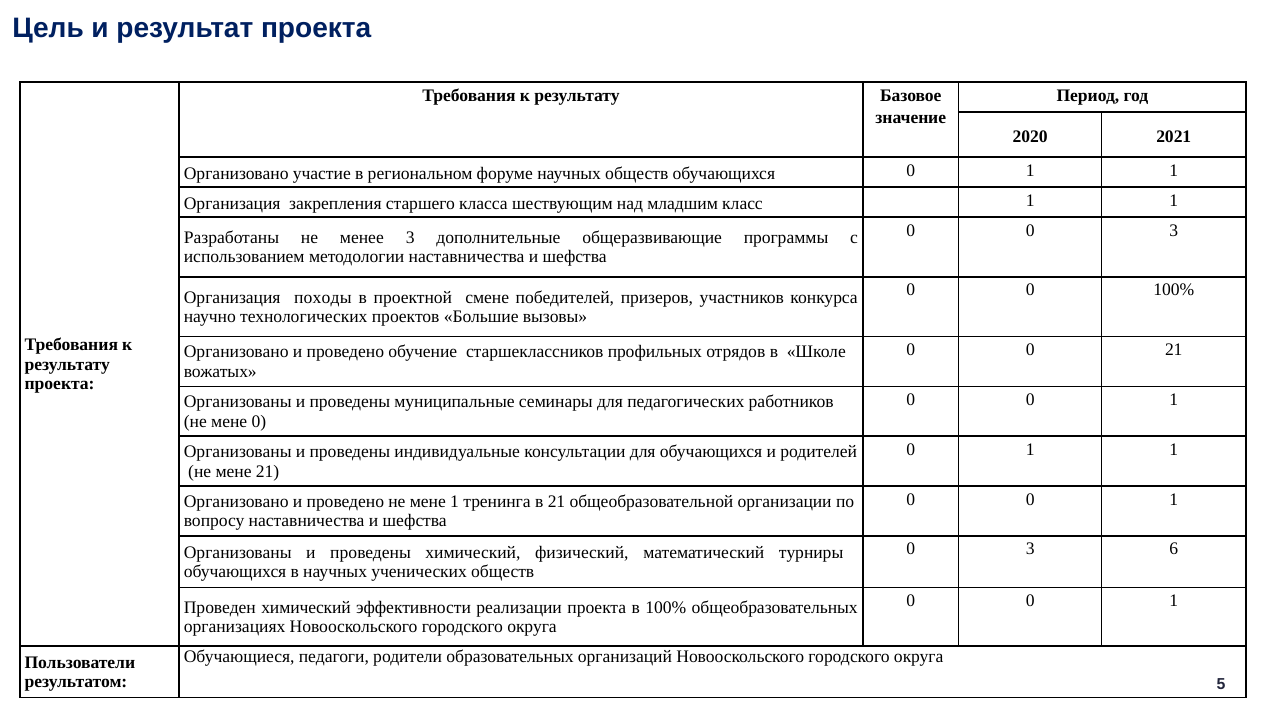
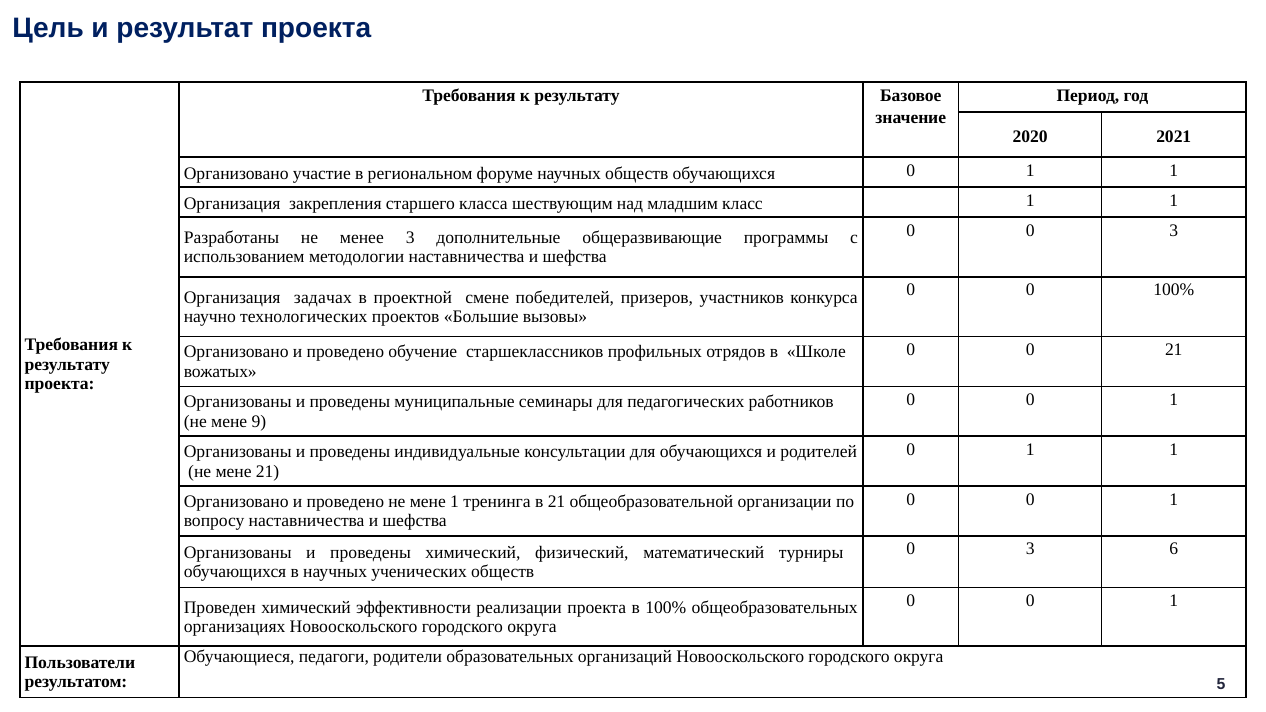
походы: походы -> задачах
мене 0: 0 -> 9
